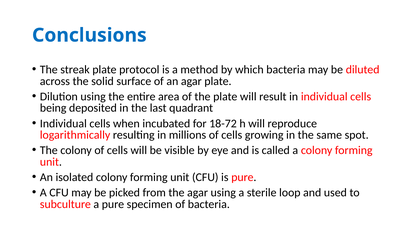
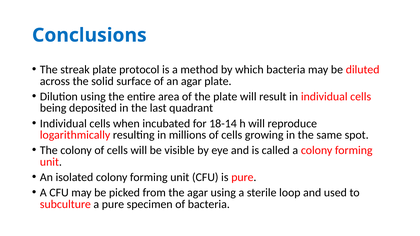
18-72: 18-72 -> 18-14
